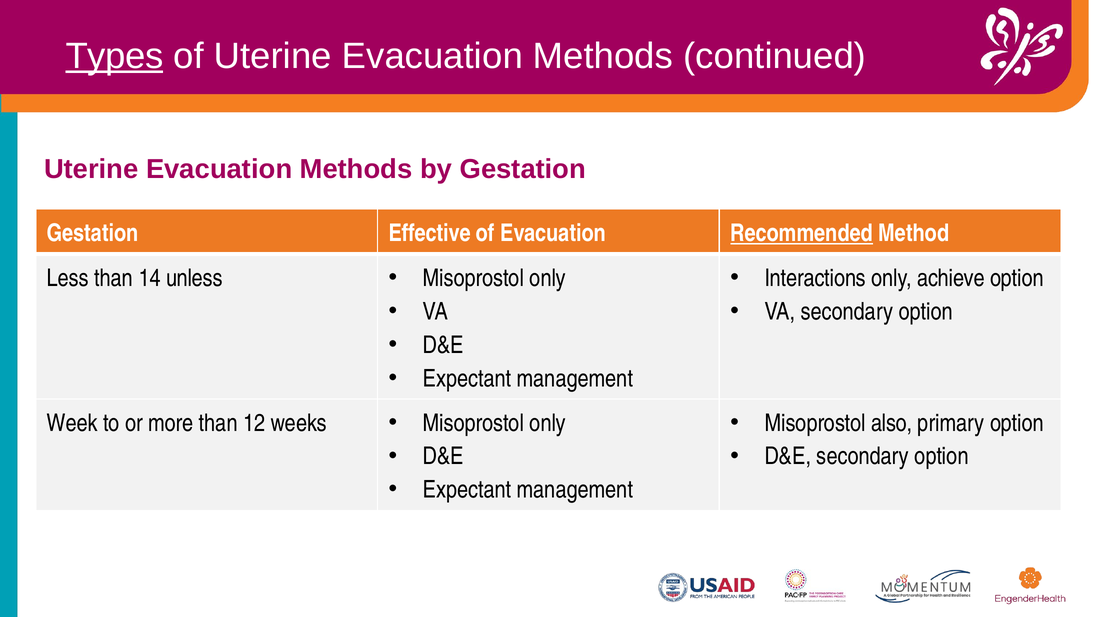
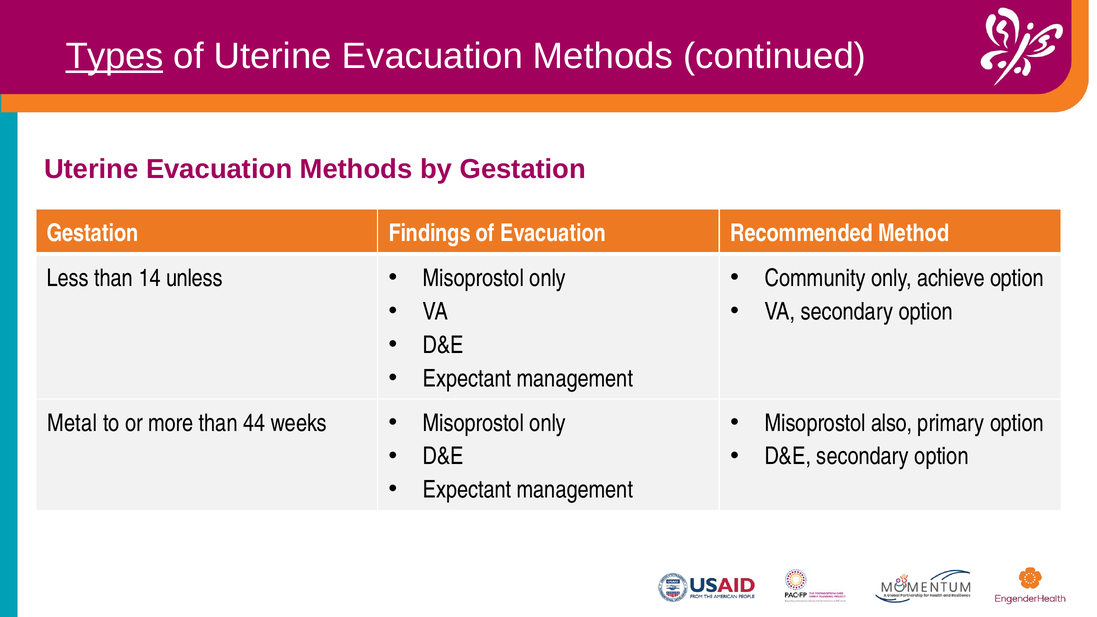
Effective: Effective -> Findings
Recommended underline: present -> none
Interactions: Interactions -> Community
Week: Week -> Metal
12: 12 -> 44
